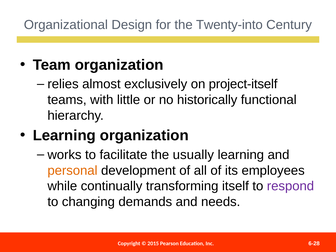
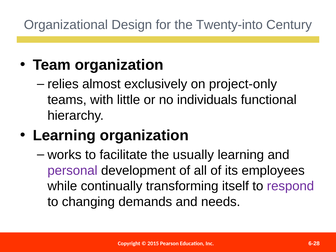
project-itself: project-itself -> project-only
historically: historically -> individuals
personal colour: orange -> purple
